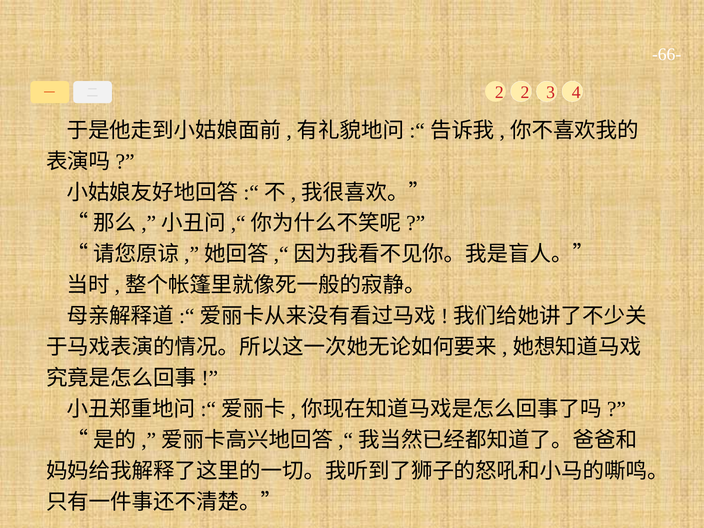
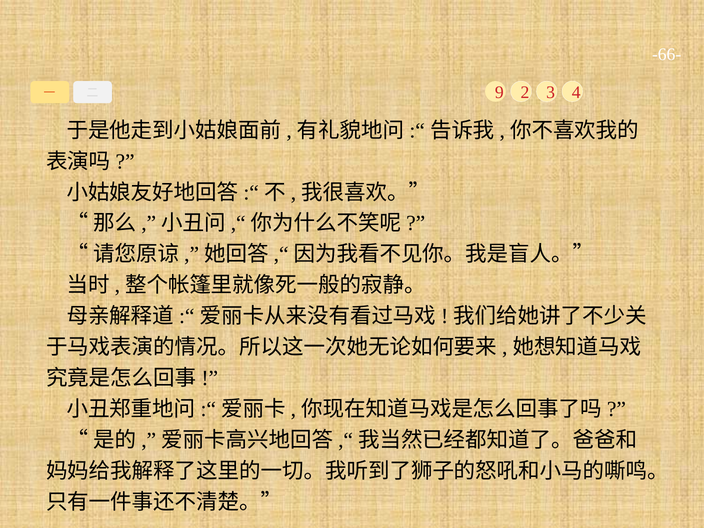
2 at (499, 93): 2 -> 9
